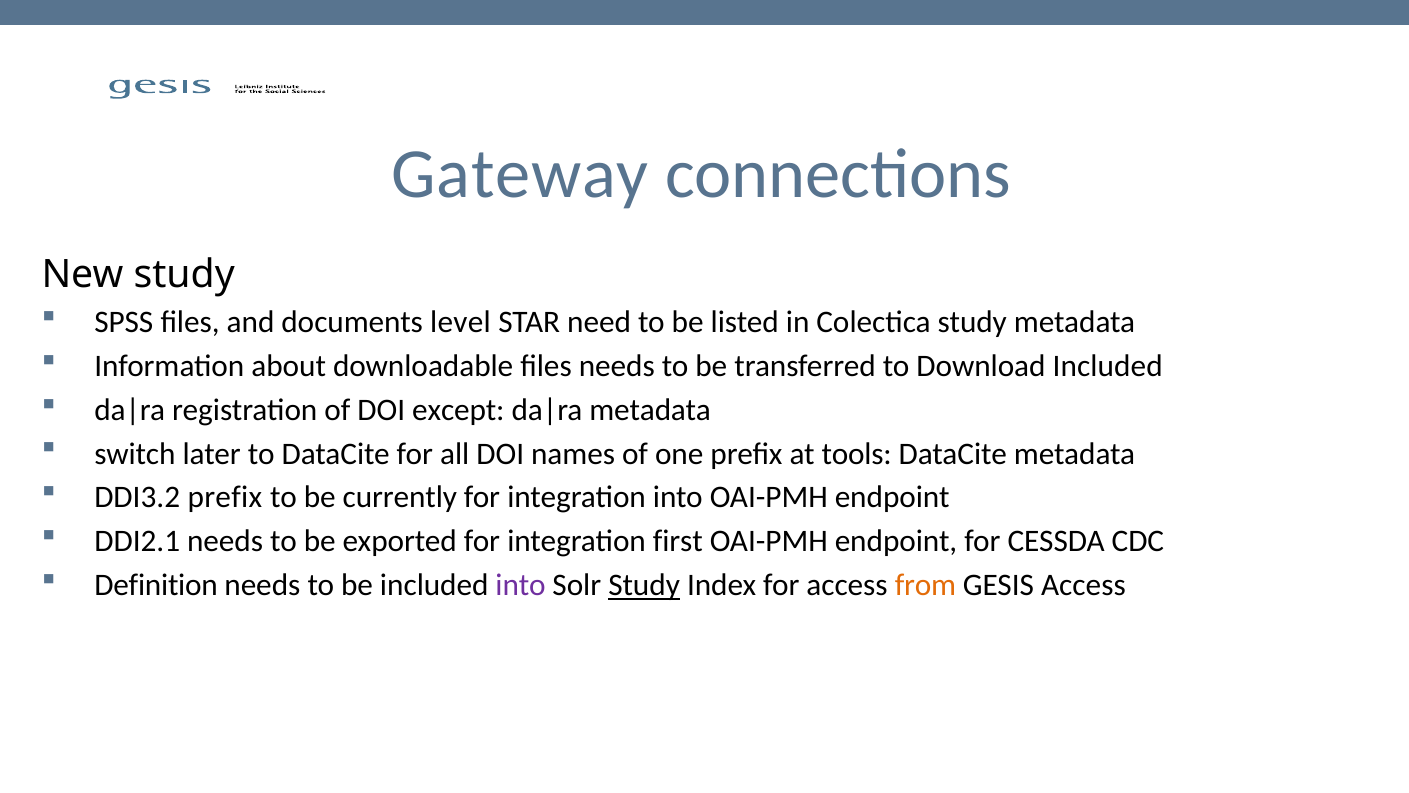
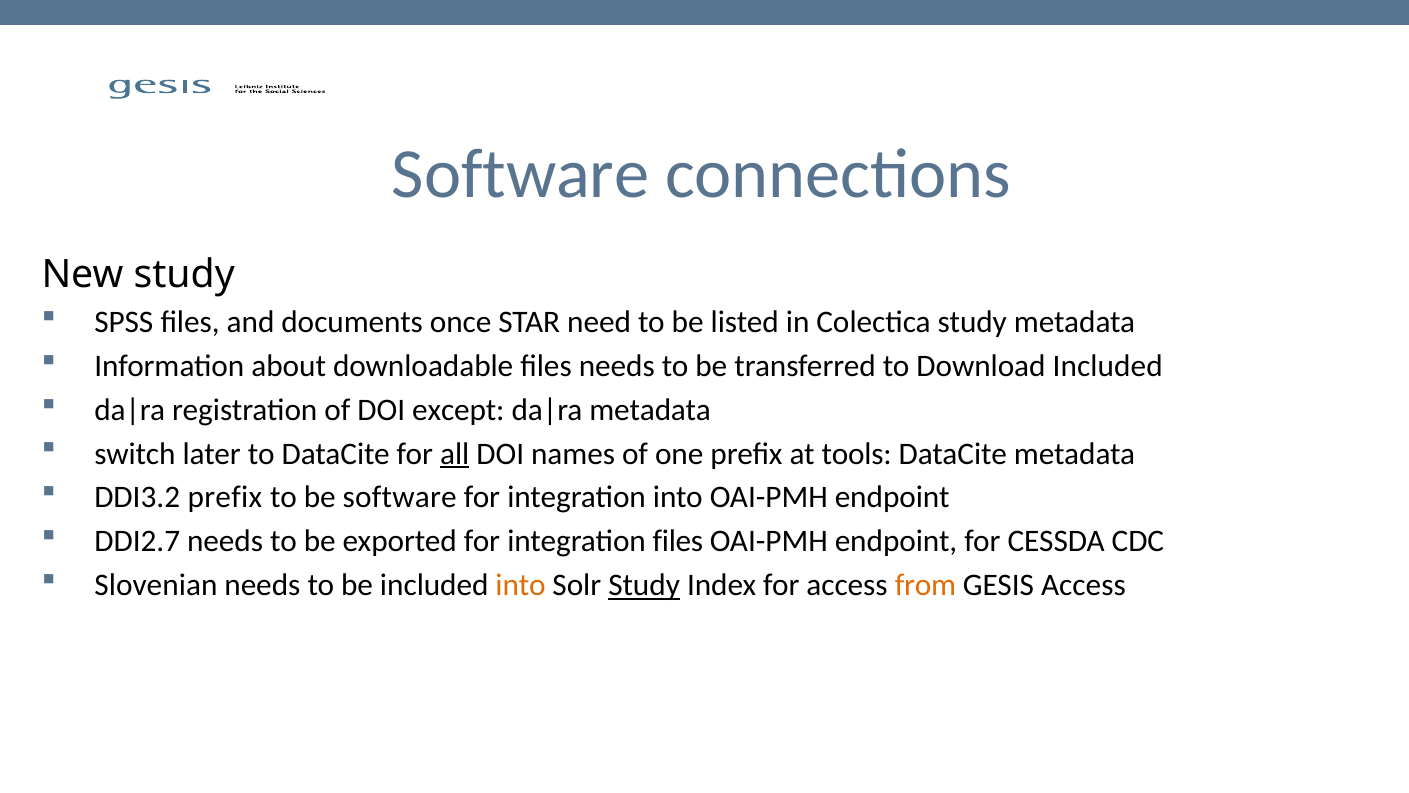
Gateway at (520, 174): Gateway -> Software
level: level -> once
all underline: none -> present
be currently: currently -> software
DDI2.1: DDI2.1 -> DDI2.7
integration first: first -> files
Definition: Definition -> Slovenian
into at (521, 585) colour: purple -> orange
